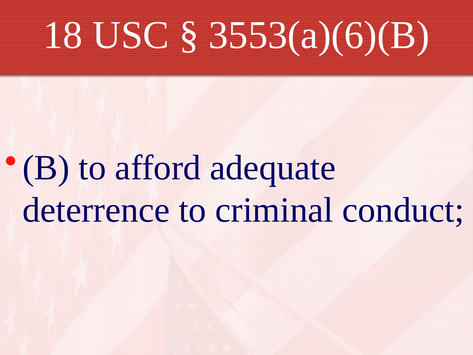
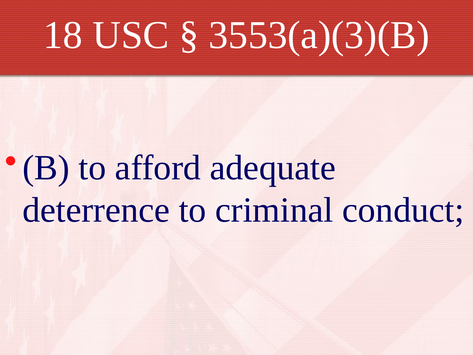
3553(a)(6)(B: 3553(a)(6)(B -> 3553(a)(3)(B
